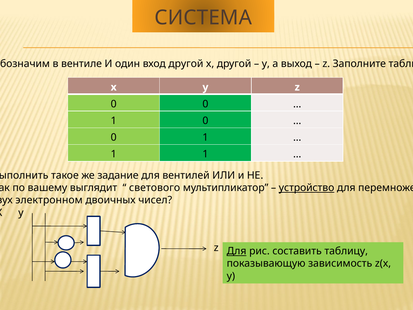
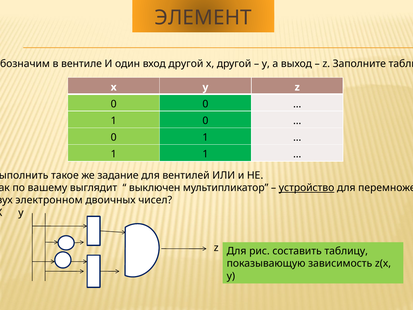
СИСТЕМА: СИСТЕМА -> ЭЛЕМЕНТ
светового: светового -> выключен
Для at (237, 251) underline: present -> none
